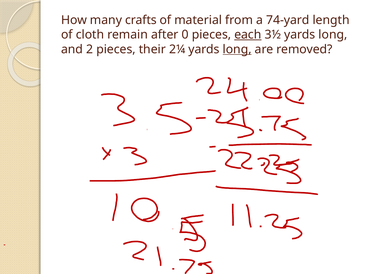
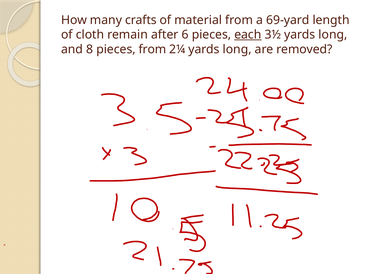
74-yard: 74-yard -> 69-yard
0: 0 -> 6
2: 2 -> 8
pieces their: their -> from
long at (237, 49) underline: present -> none
